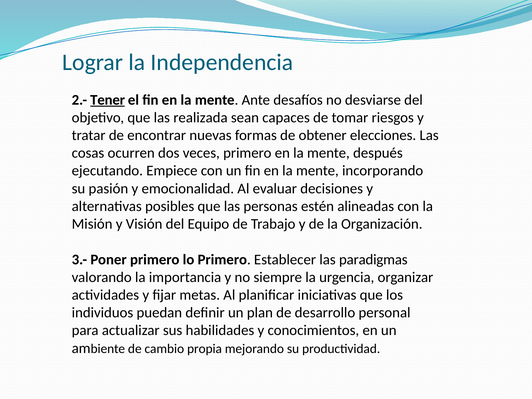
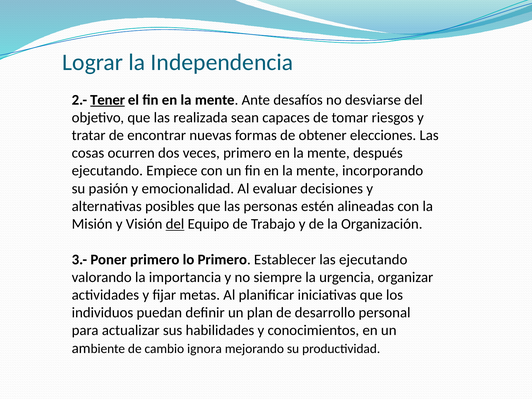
del at (175, 224) underline: none -> present
las paradigmas: paradigmas -> ejecutando
propia: propia -> ignora
